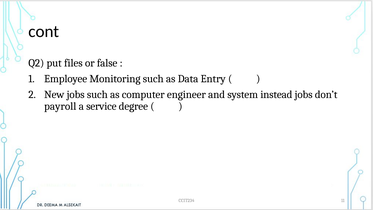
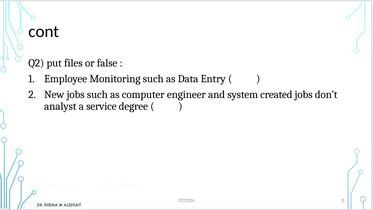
instead: instead -> created
payroll: payroll -> analyst
